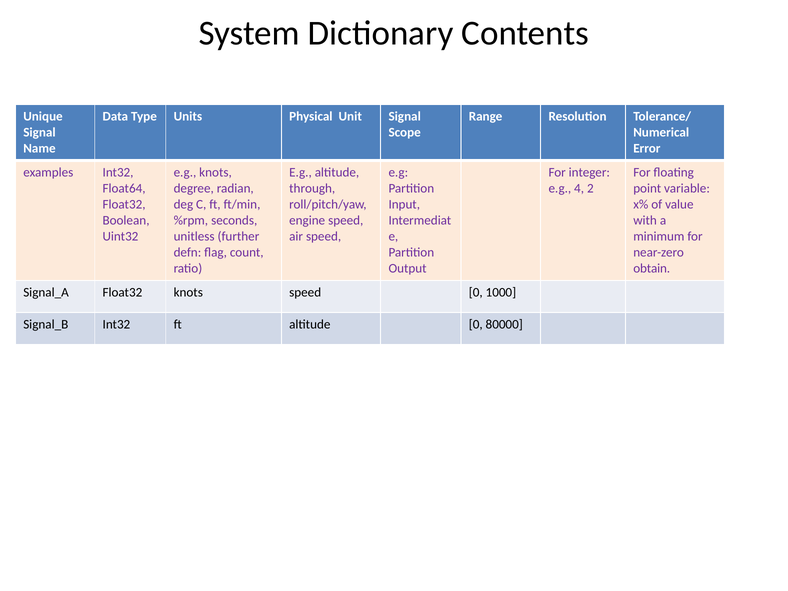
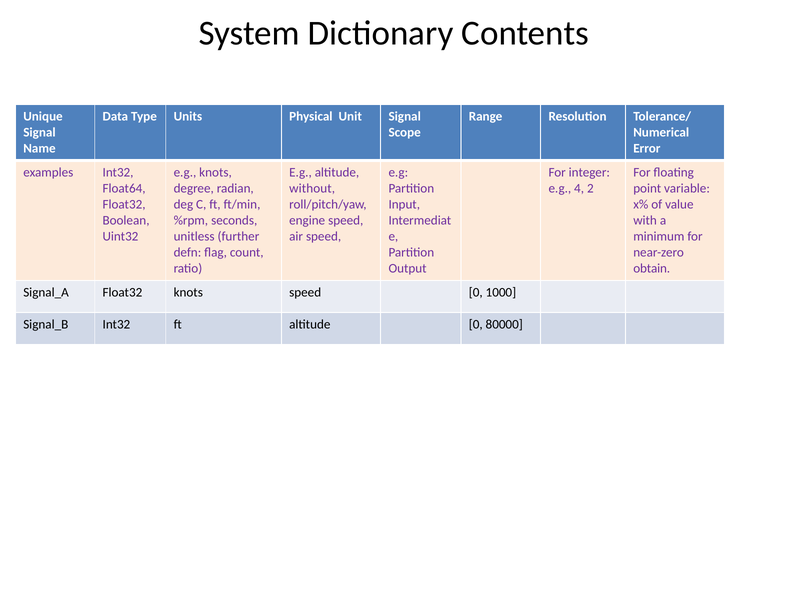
through: through -> without
